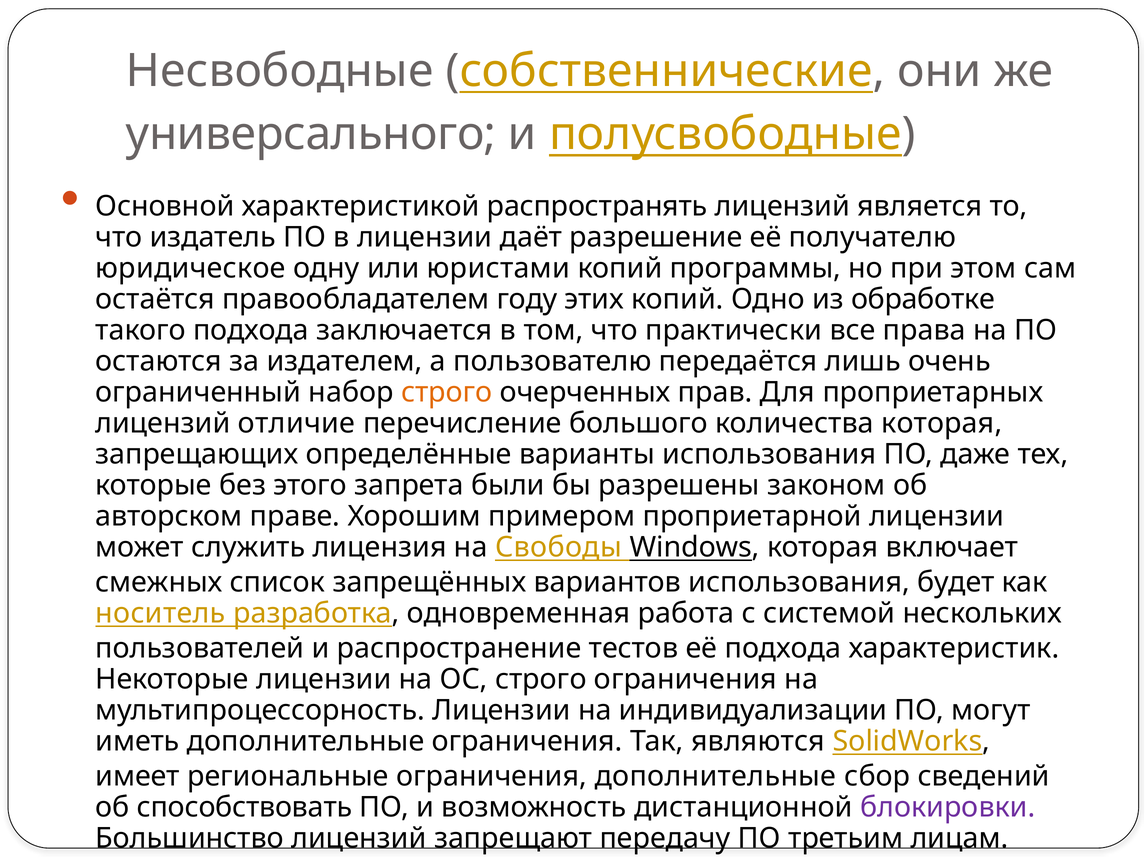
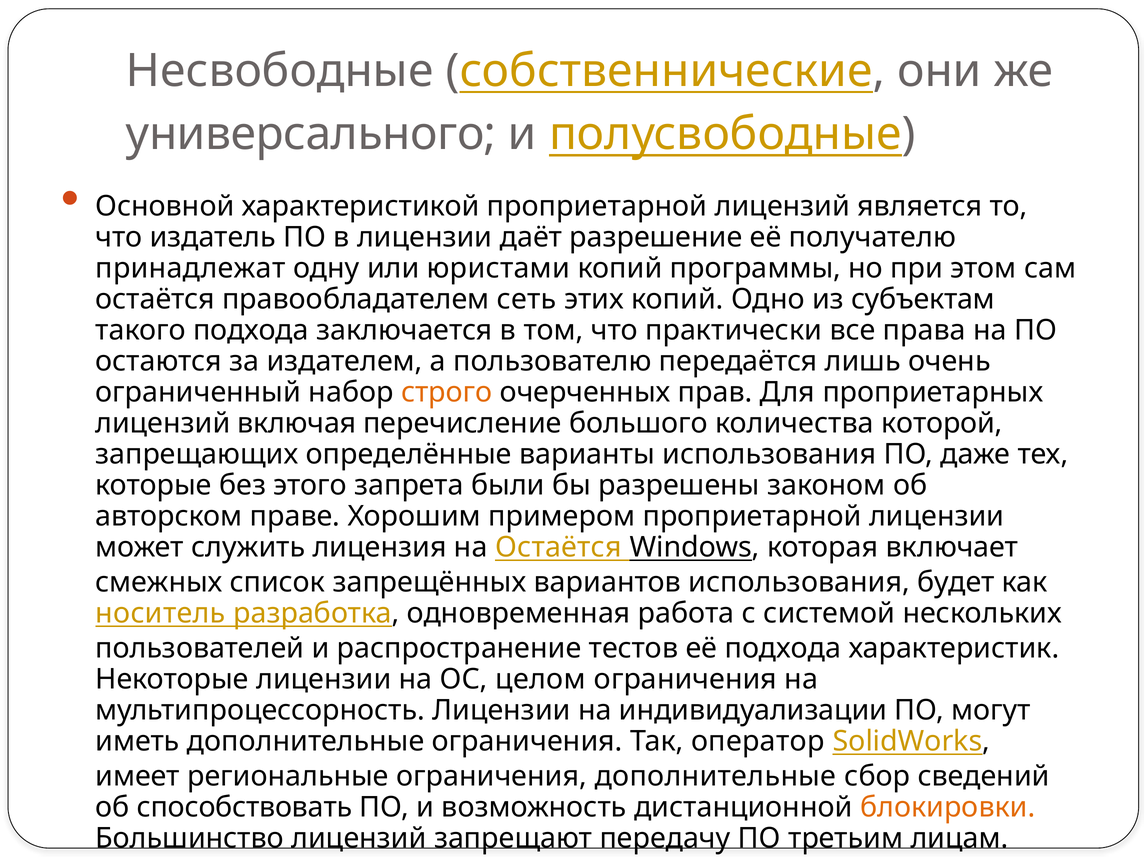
характеристикой распространять: распространять -> проприетарной
юридическое: юридическое -> принадлежат
году: году -> сеть
обработке: обработке -> субъектам
отличие: отличие -> включая
количества которая: которая -> которой
на Свободы: Свободы -> Остаётся
ОС строго: строго -> целом
являются: являются -> оператор
блокировки colour: purple -> orange
